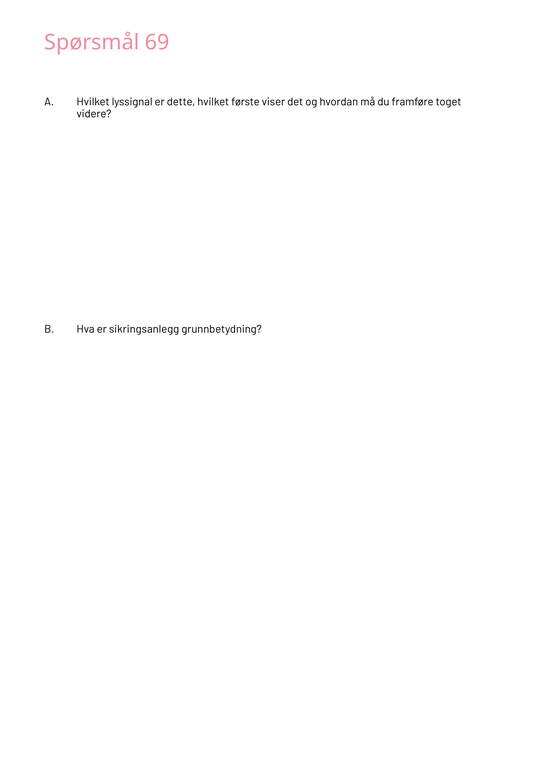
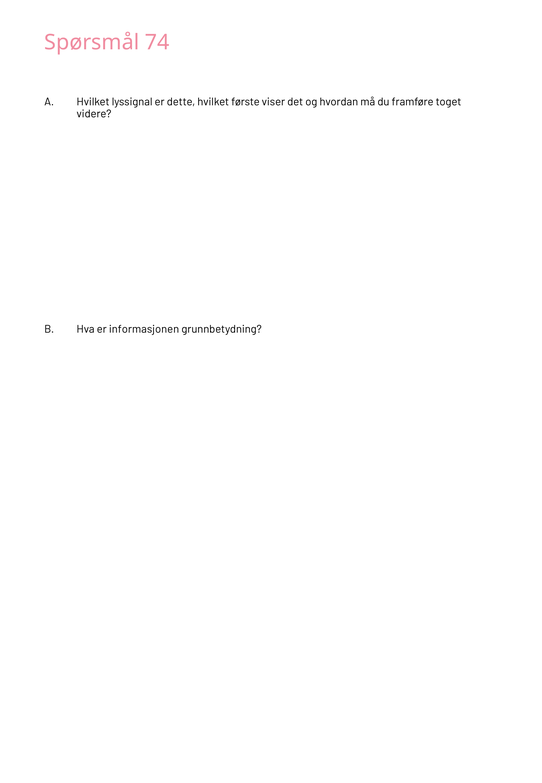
69: 69 -> 74
sikringsanlegg: sikringsanlegg -> informasjonen
